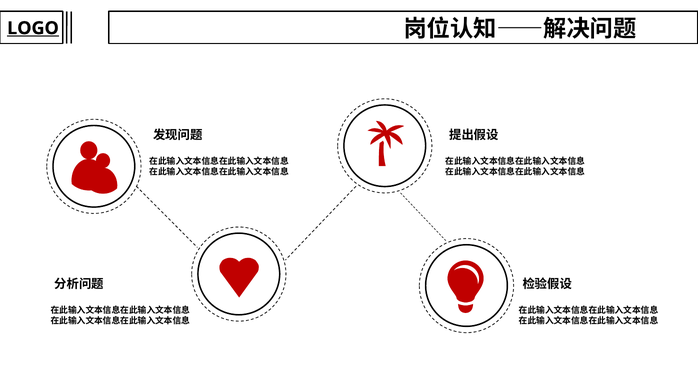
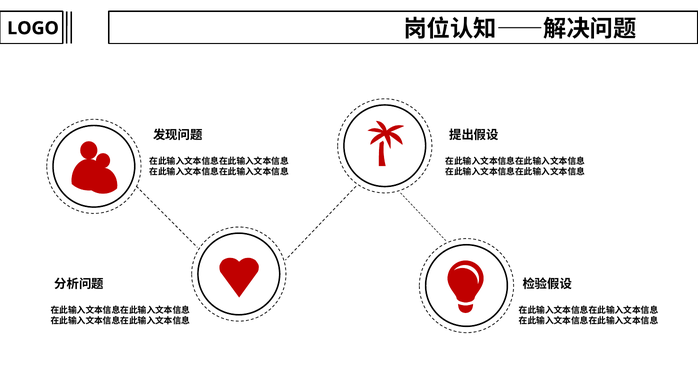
LOGO underline: present -> none
